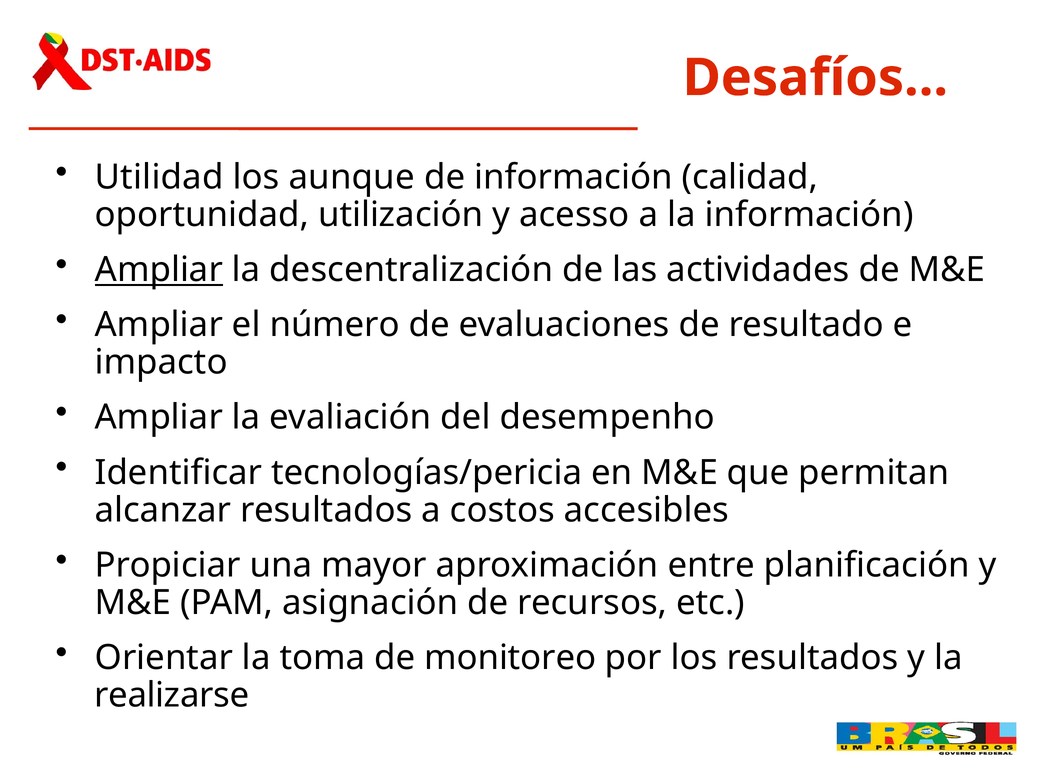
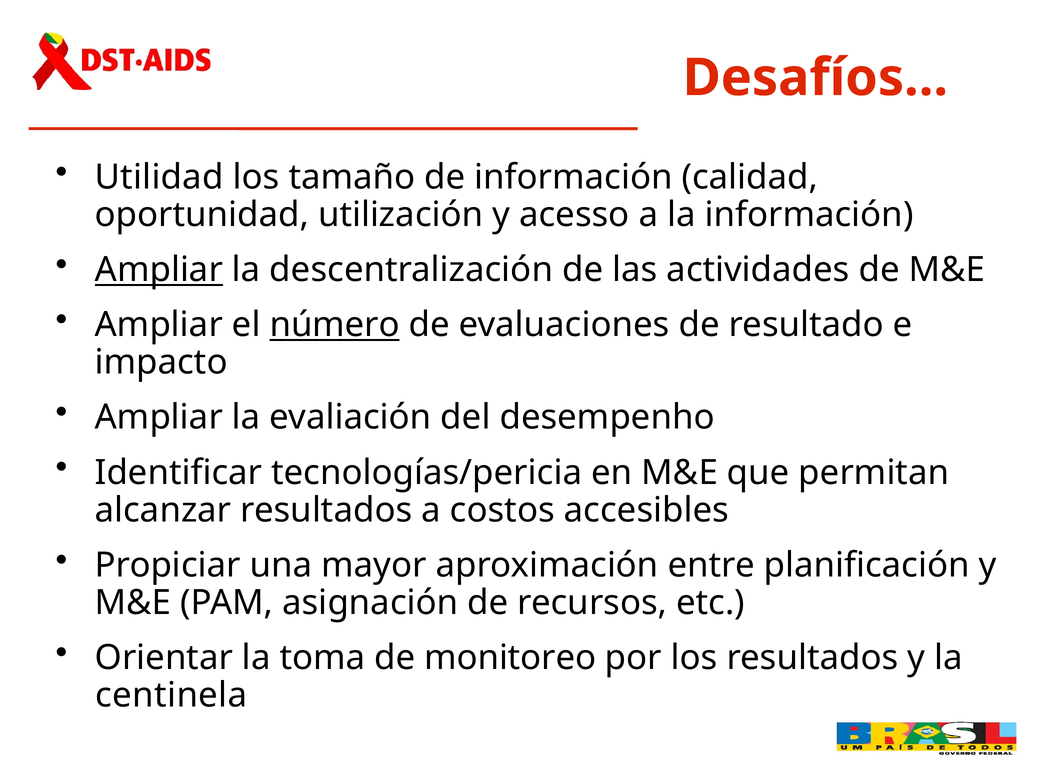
aunque: aunque -> tamaño
número underline: none -> present
realizarse: realizarse -> centinela
